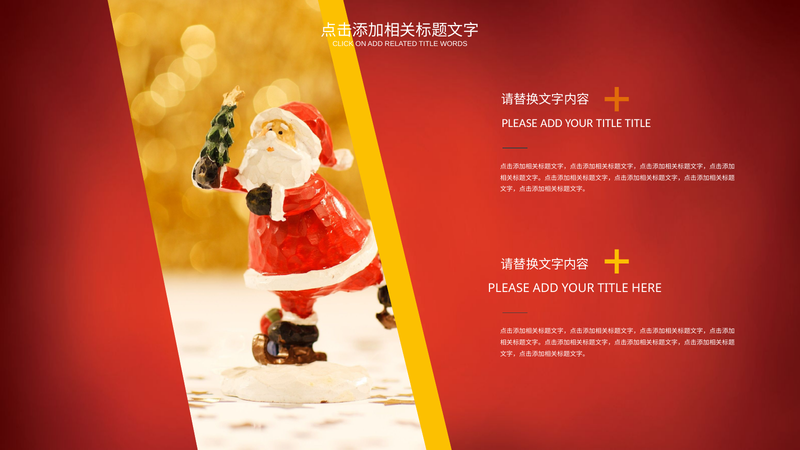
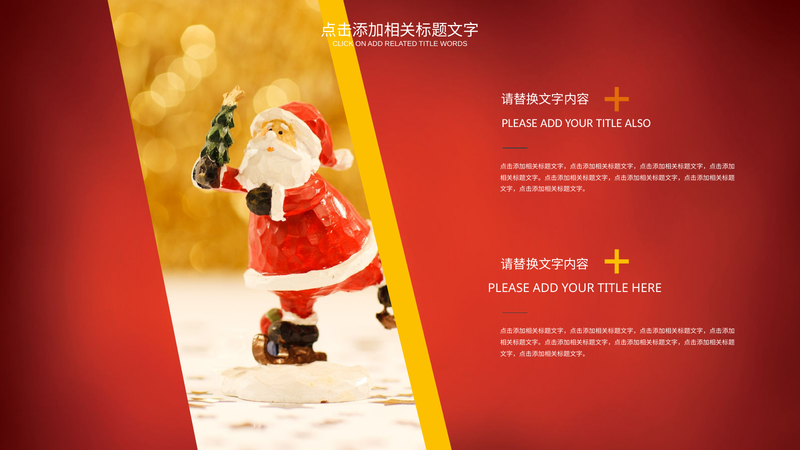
TITLE TITLE: TITLE -> ALSO
